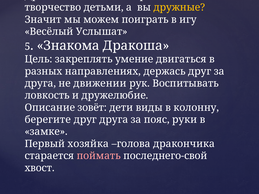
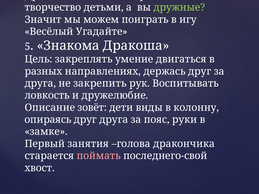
дружные colour: yellow -> light green
Услышат: Услышат -> Угадайте
движении: движении -> закрепить
берегите: берегите -> опираясь
хозяйка: хозяйка -> занятия
